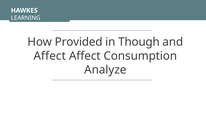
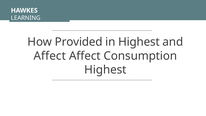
in Though: Though -> Highest
Analyze at (105, 70): Analyze -> Highest
